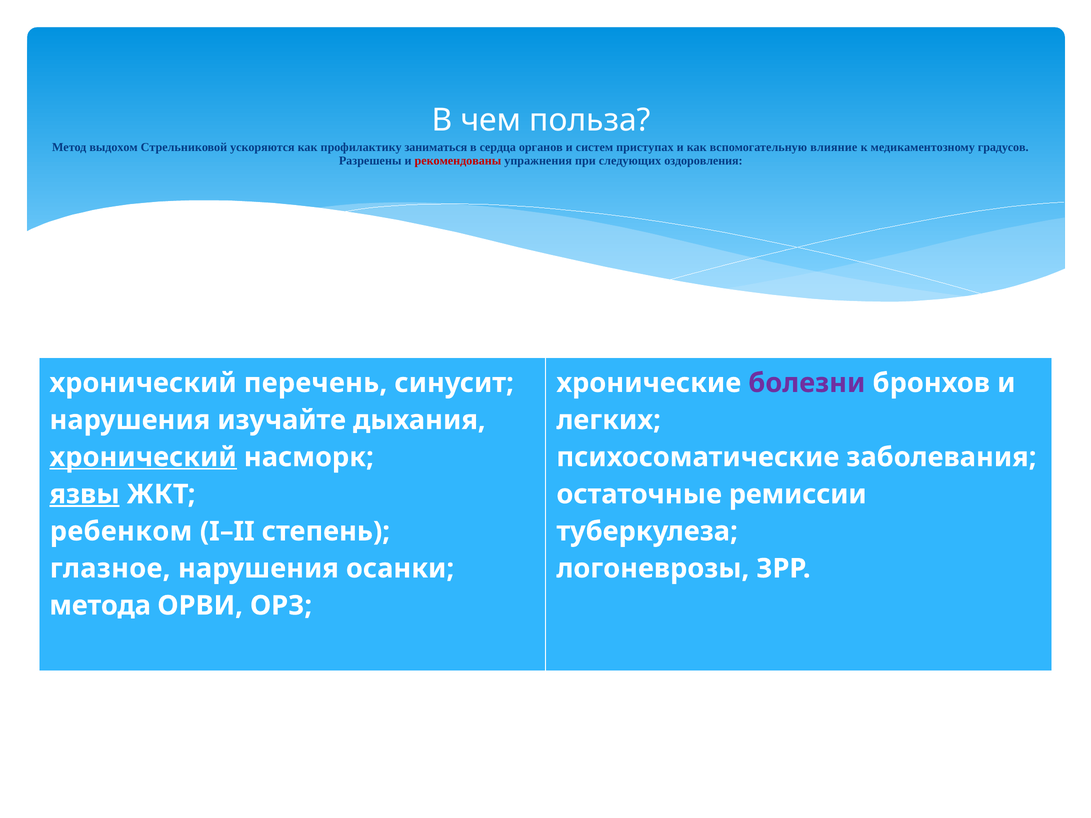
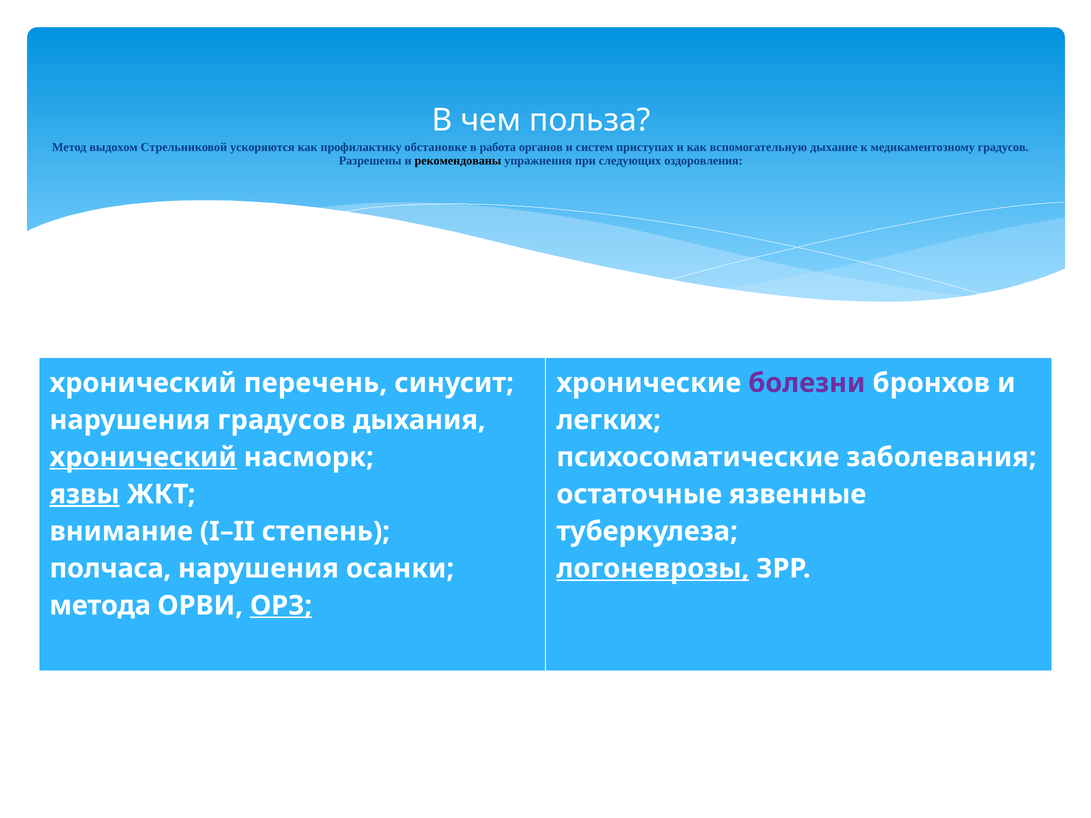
заниматься: заниматься -> обстановке
сердца: сердца -> работа
влияние: влияние -> дыхание
рекомендованы colour: red -> black
нарушения изучайте: изучайте -> градусов
ремиссии: ремиссии -> язвенные
ребенком: ребенком -> внимание
глазное: глазное -> полчаса
логоневрозы underline: none -> present
ОРЗ underline: none -> present
